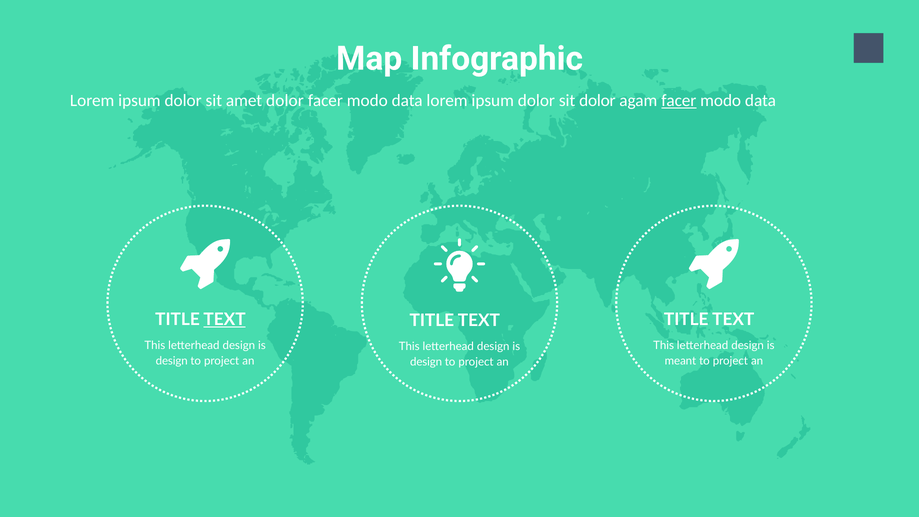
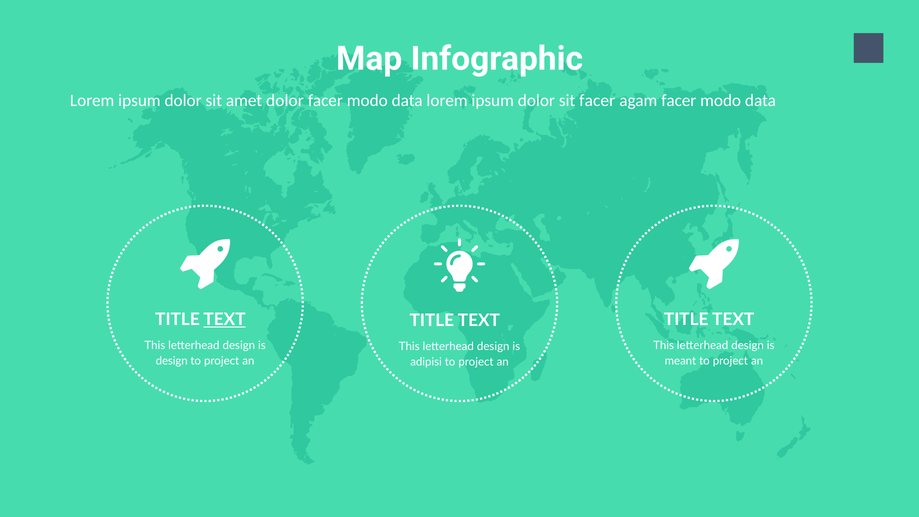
sit dolor: dolor -> facer
facer at (679, 100) underline: present -> none
design at (426, 362): design -> adipisi
